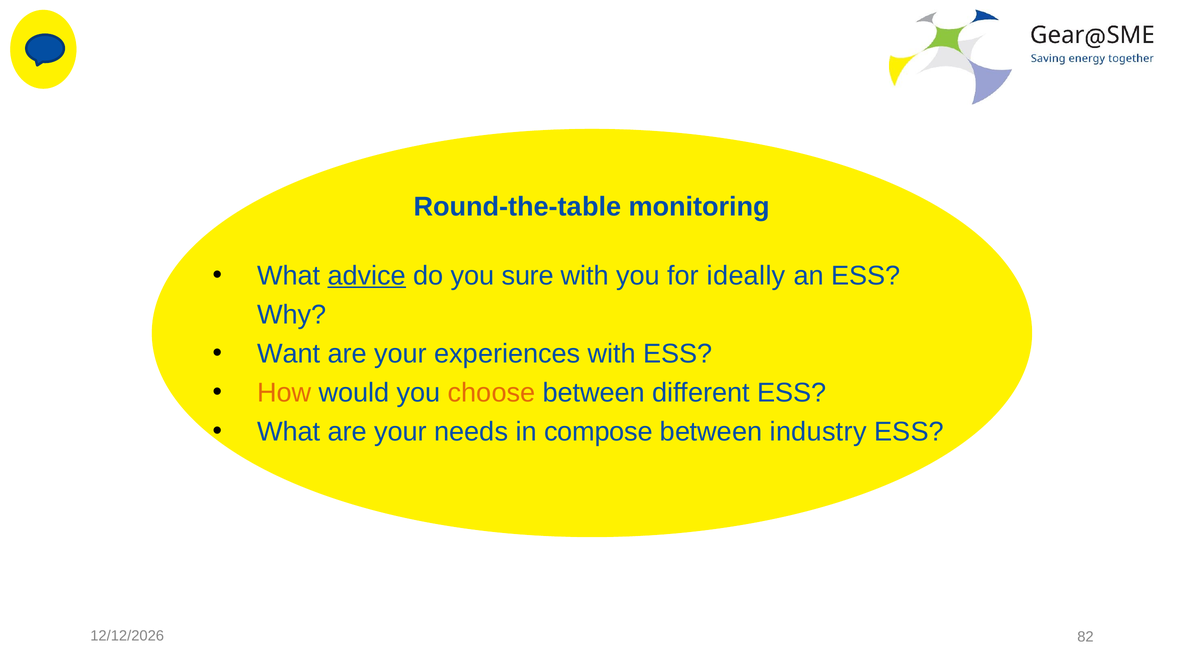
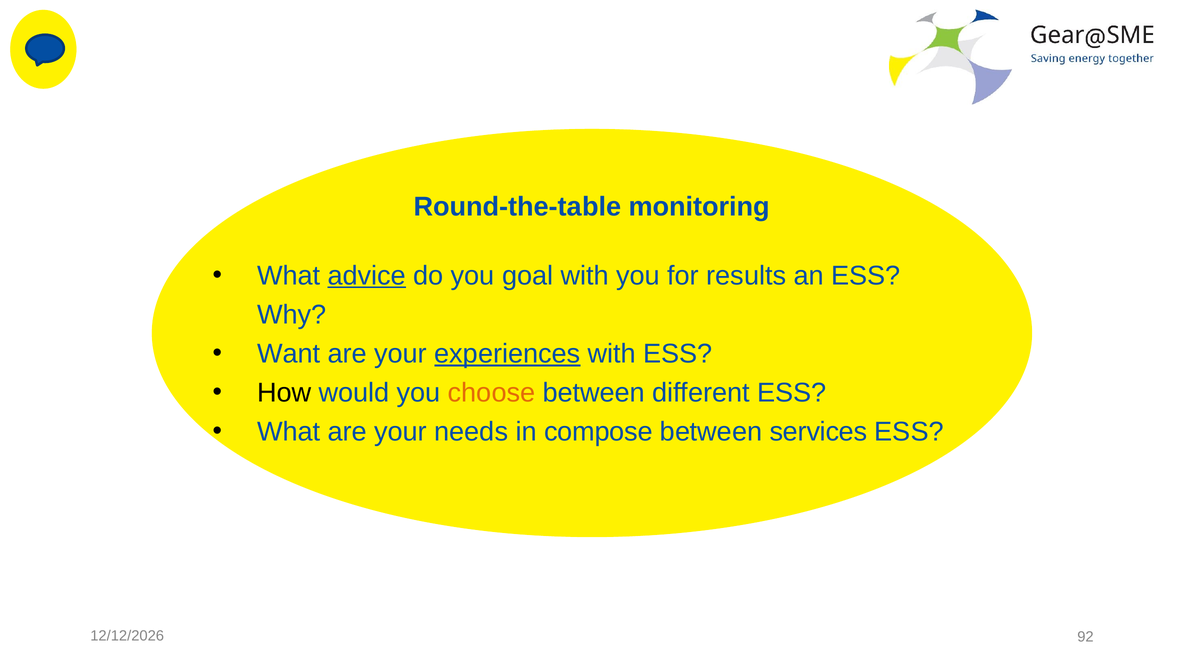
sure: sure -> goal
ideally: ideally -> results
experiences underline: none -> present
How colour: orange -> black
industry: industry -> services
82: 82 -> 92
